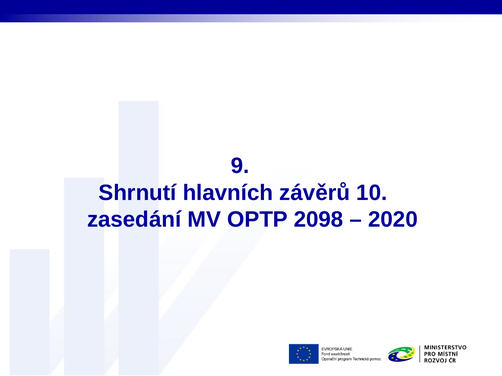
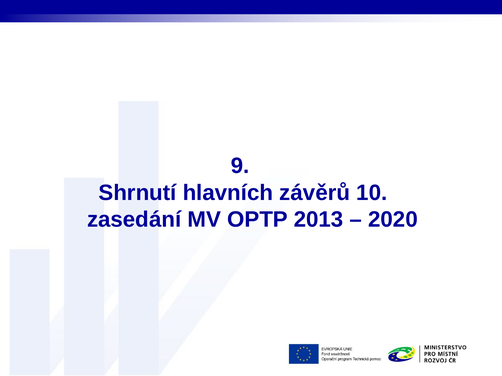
2098: 2098 -> 2013
